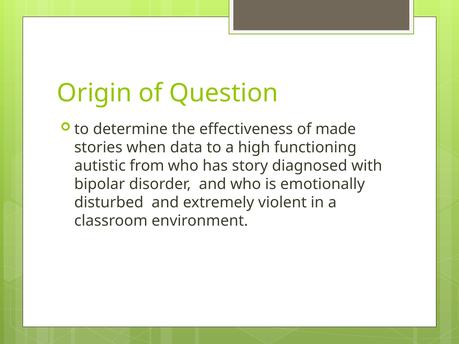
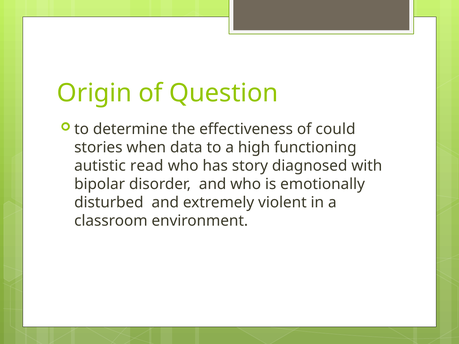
made: made -> could
from: from -> read
